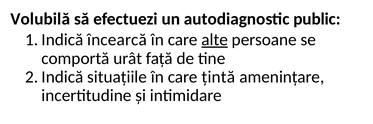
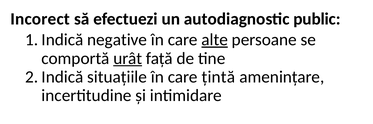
Volubilă: Volubilă -> Incorect
încearcă: încearcă -> negative
urât underline: none -> present
